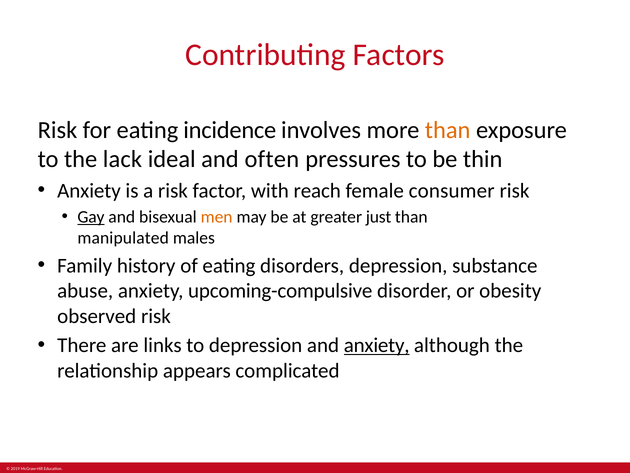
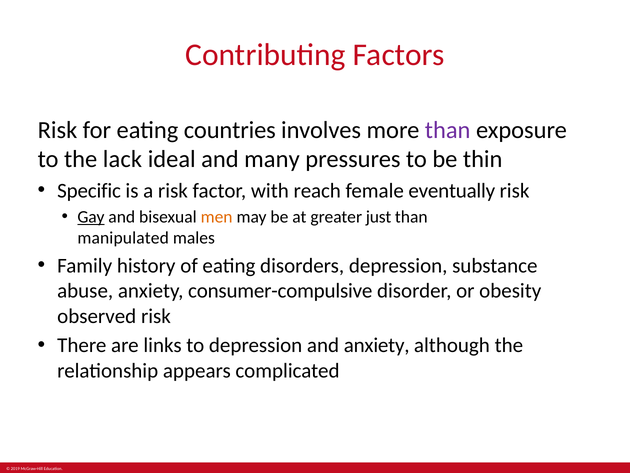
incidence: incidence -> countries
than at (448, 130) colour: orange -> purple
often: often -> many
Anxiety at (89, 190): Anxiety -> Specific
consumer: consumer -> eventually
upcoming-compulsive: upcoming-compulsive -> consumer-compulsive
anxiety at (377, 345) underline: present -> none
